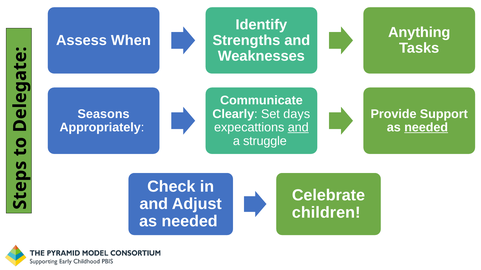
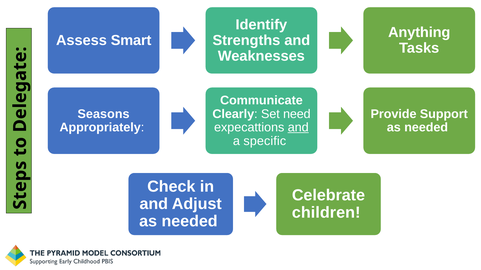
When: When -> Smart
days: days -> need
needed at (426, 128) underline: present -> none
struggle: struggle -> specific
